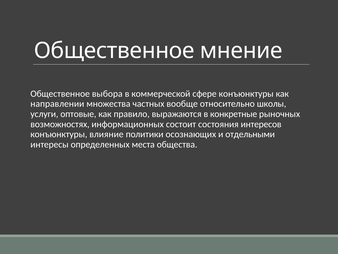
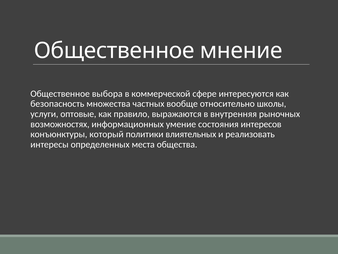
сфере конъюнктуры: конъюнктуры -> интересуются
направлении: направлении -> безопасность
конкретные: конкретные -> внутренняя
состоит: состоит -> умение
влияние: влияние -> который
осознающих: осознающих -> влиятельных
отдельными: отдельными -> реализовать
